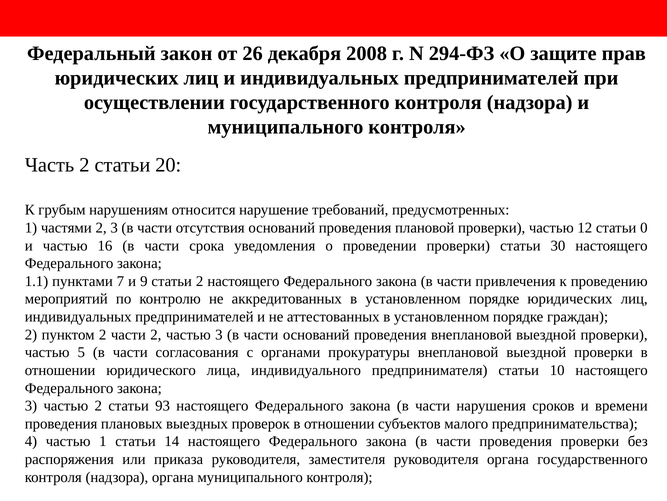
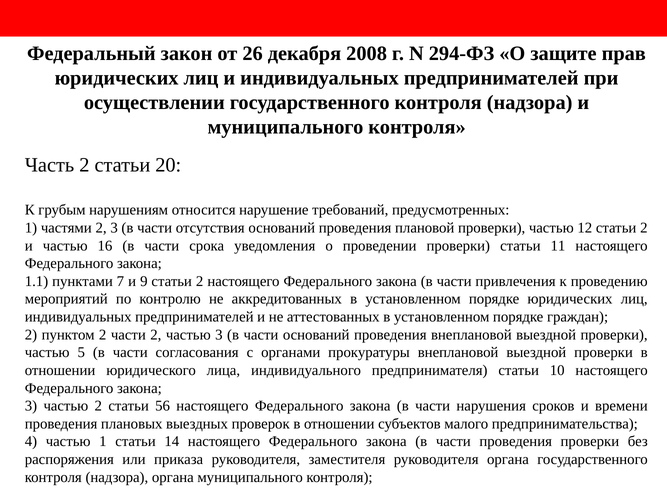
12 статьи 0: 0 -> 2
30: 30 -> 11
93: 93 -> 56
